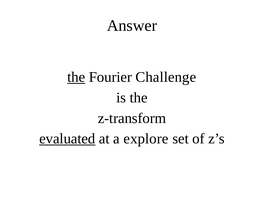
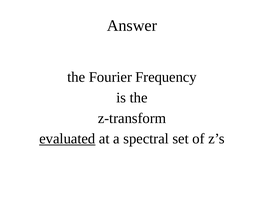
the at (76, 77) underline: present -> none
Challenge: Challenge -> Frequency
explore: explore -> spectral
